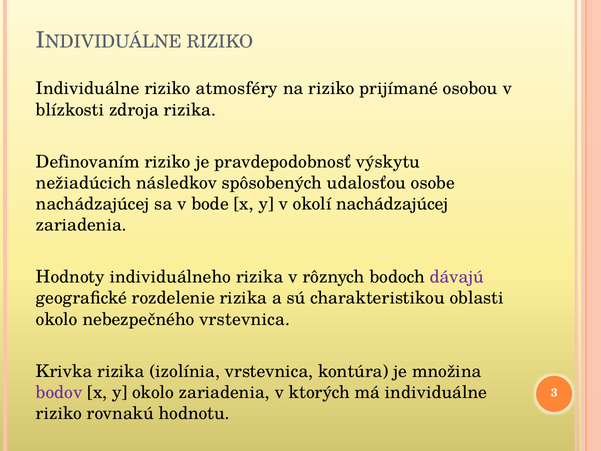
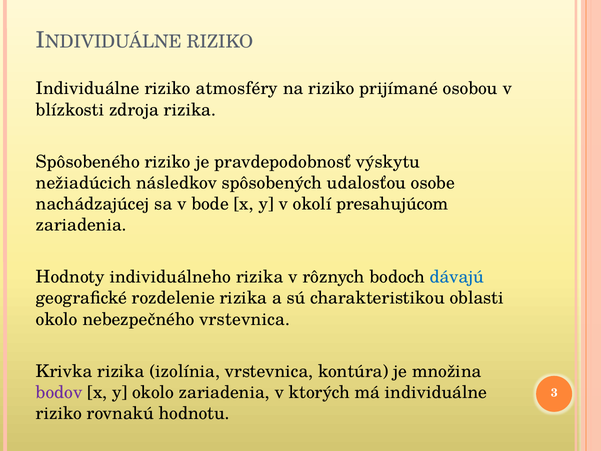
Definovaním: Definovaním -> Spôsobeného
okolí nachádzajúcej: nachádzajúcej -> presahujúcom
dávajú colour: purple -> blue
